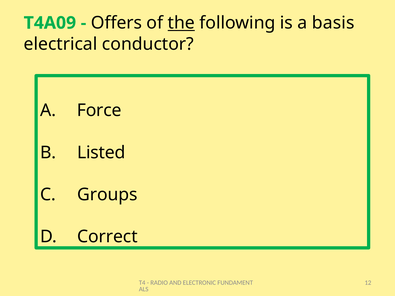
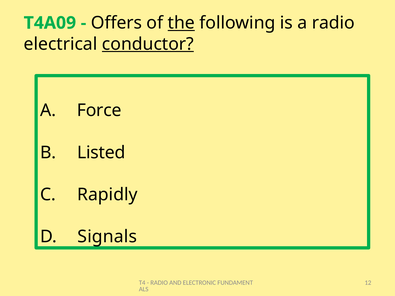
a basis: basis -> radio
conductor underline: none -> present
Groups: Groups -> Rapidly
Correct: Correct -> Signals
